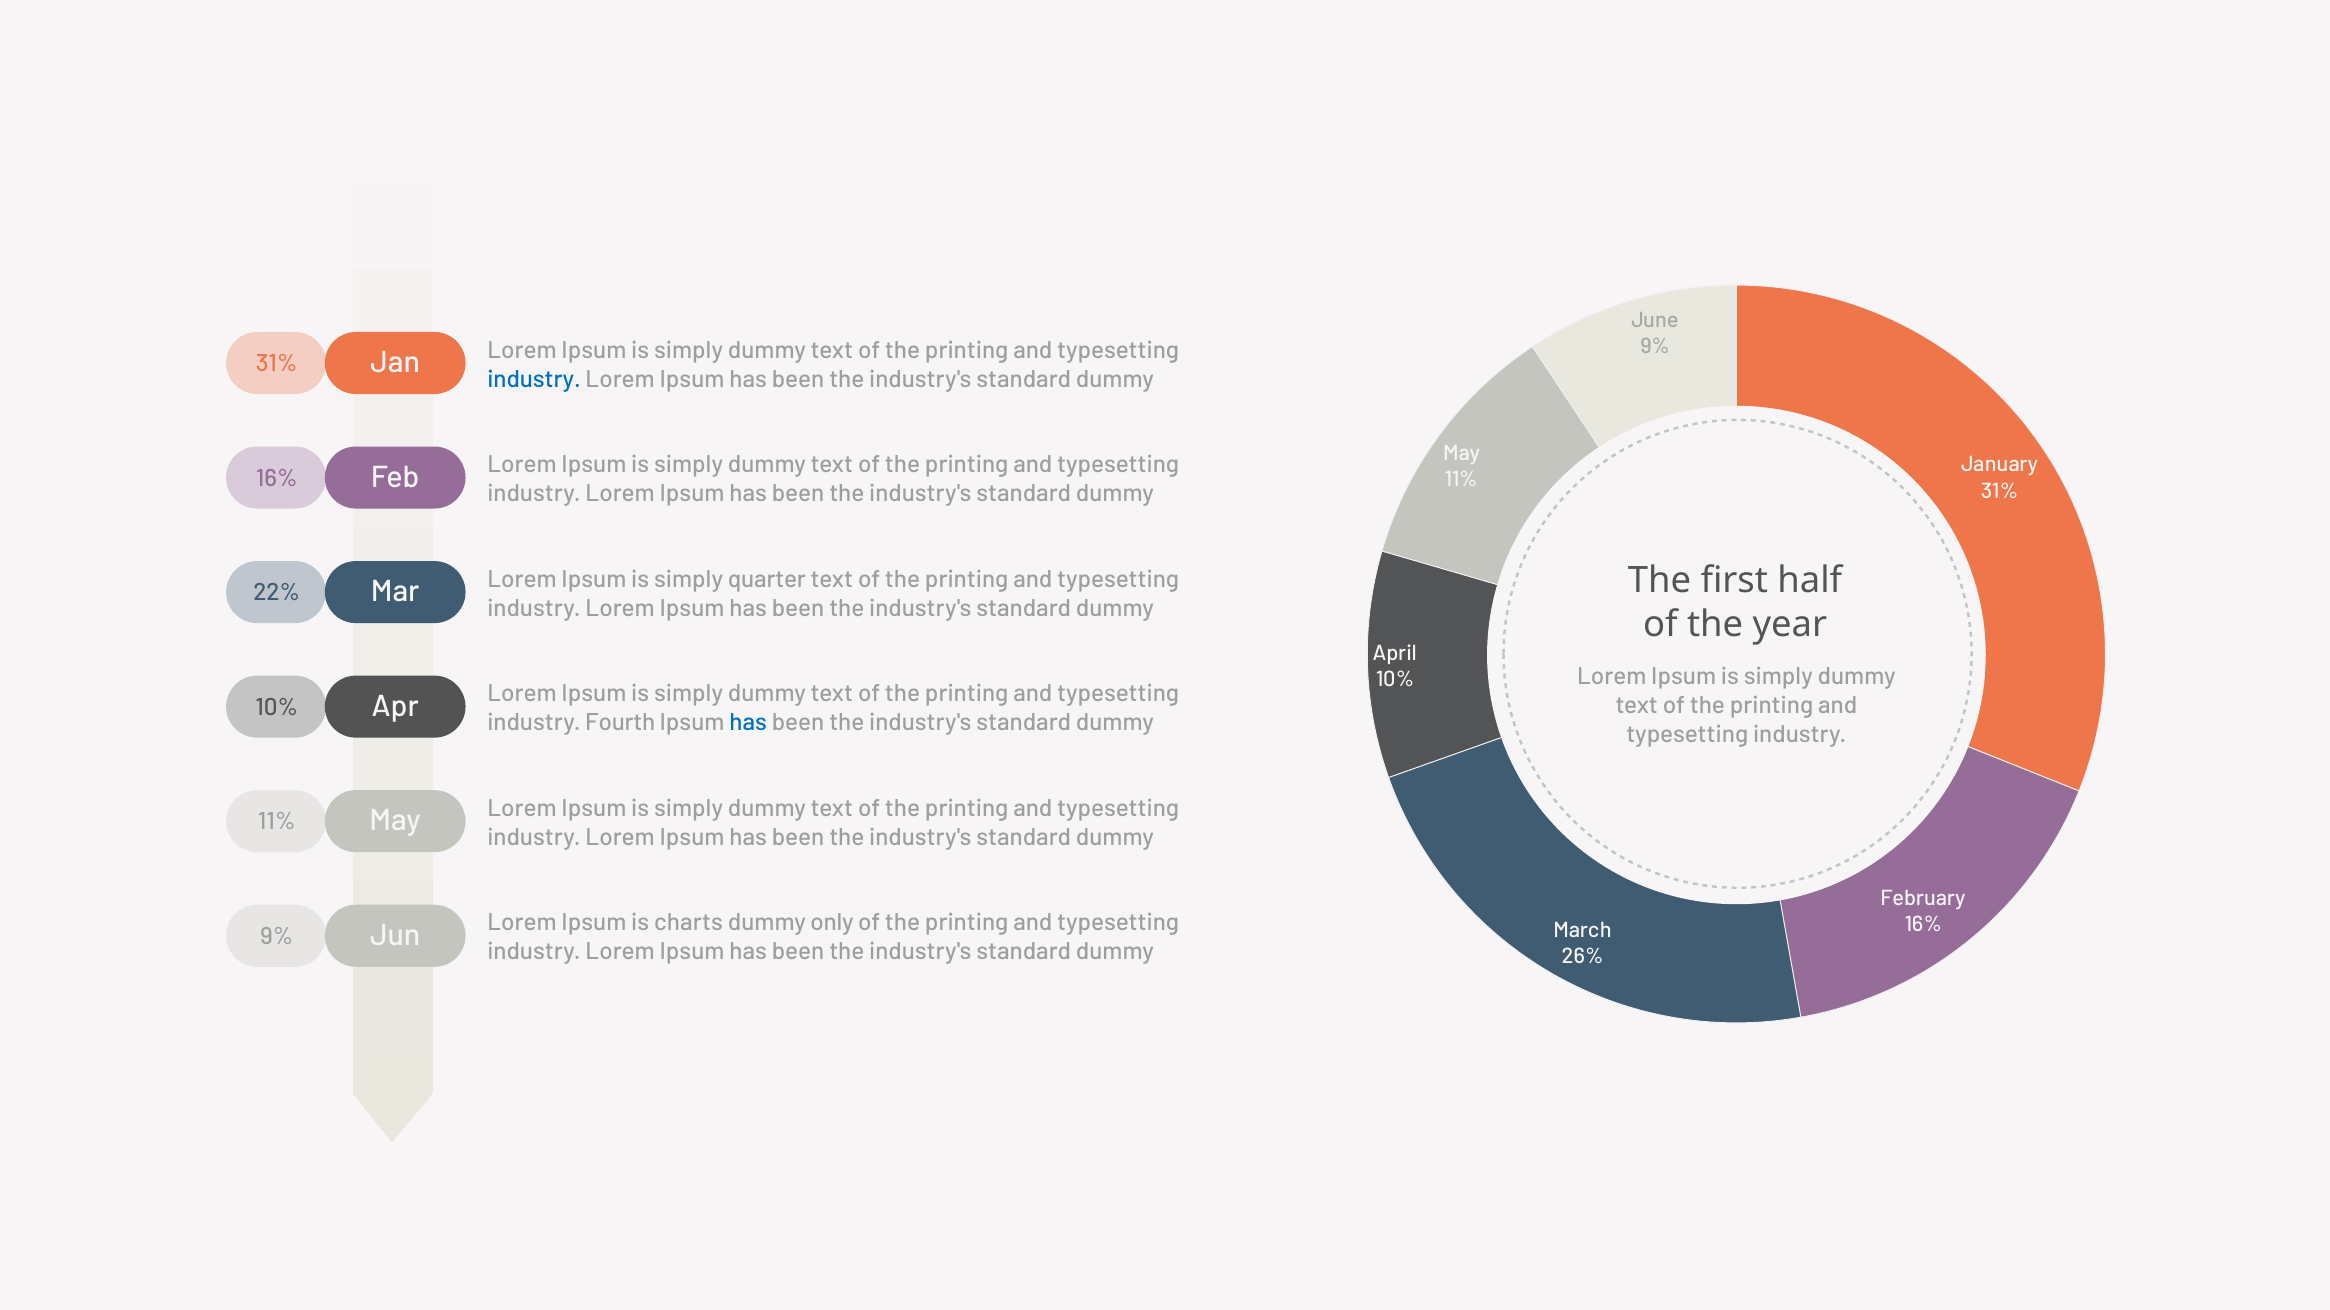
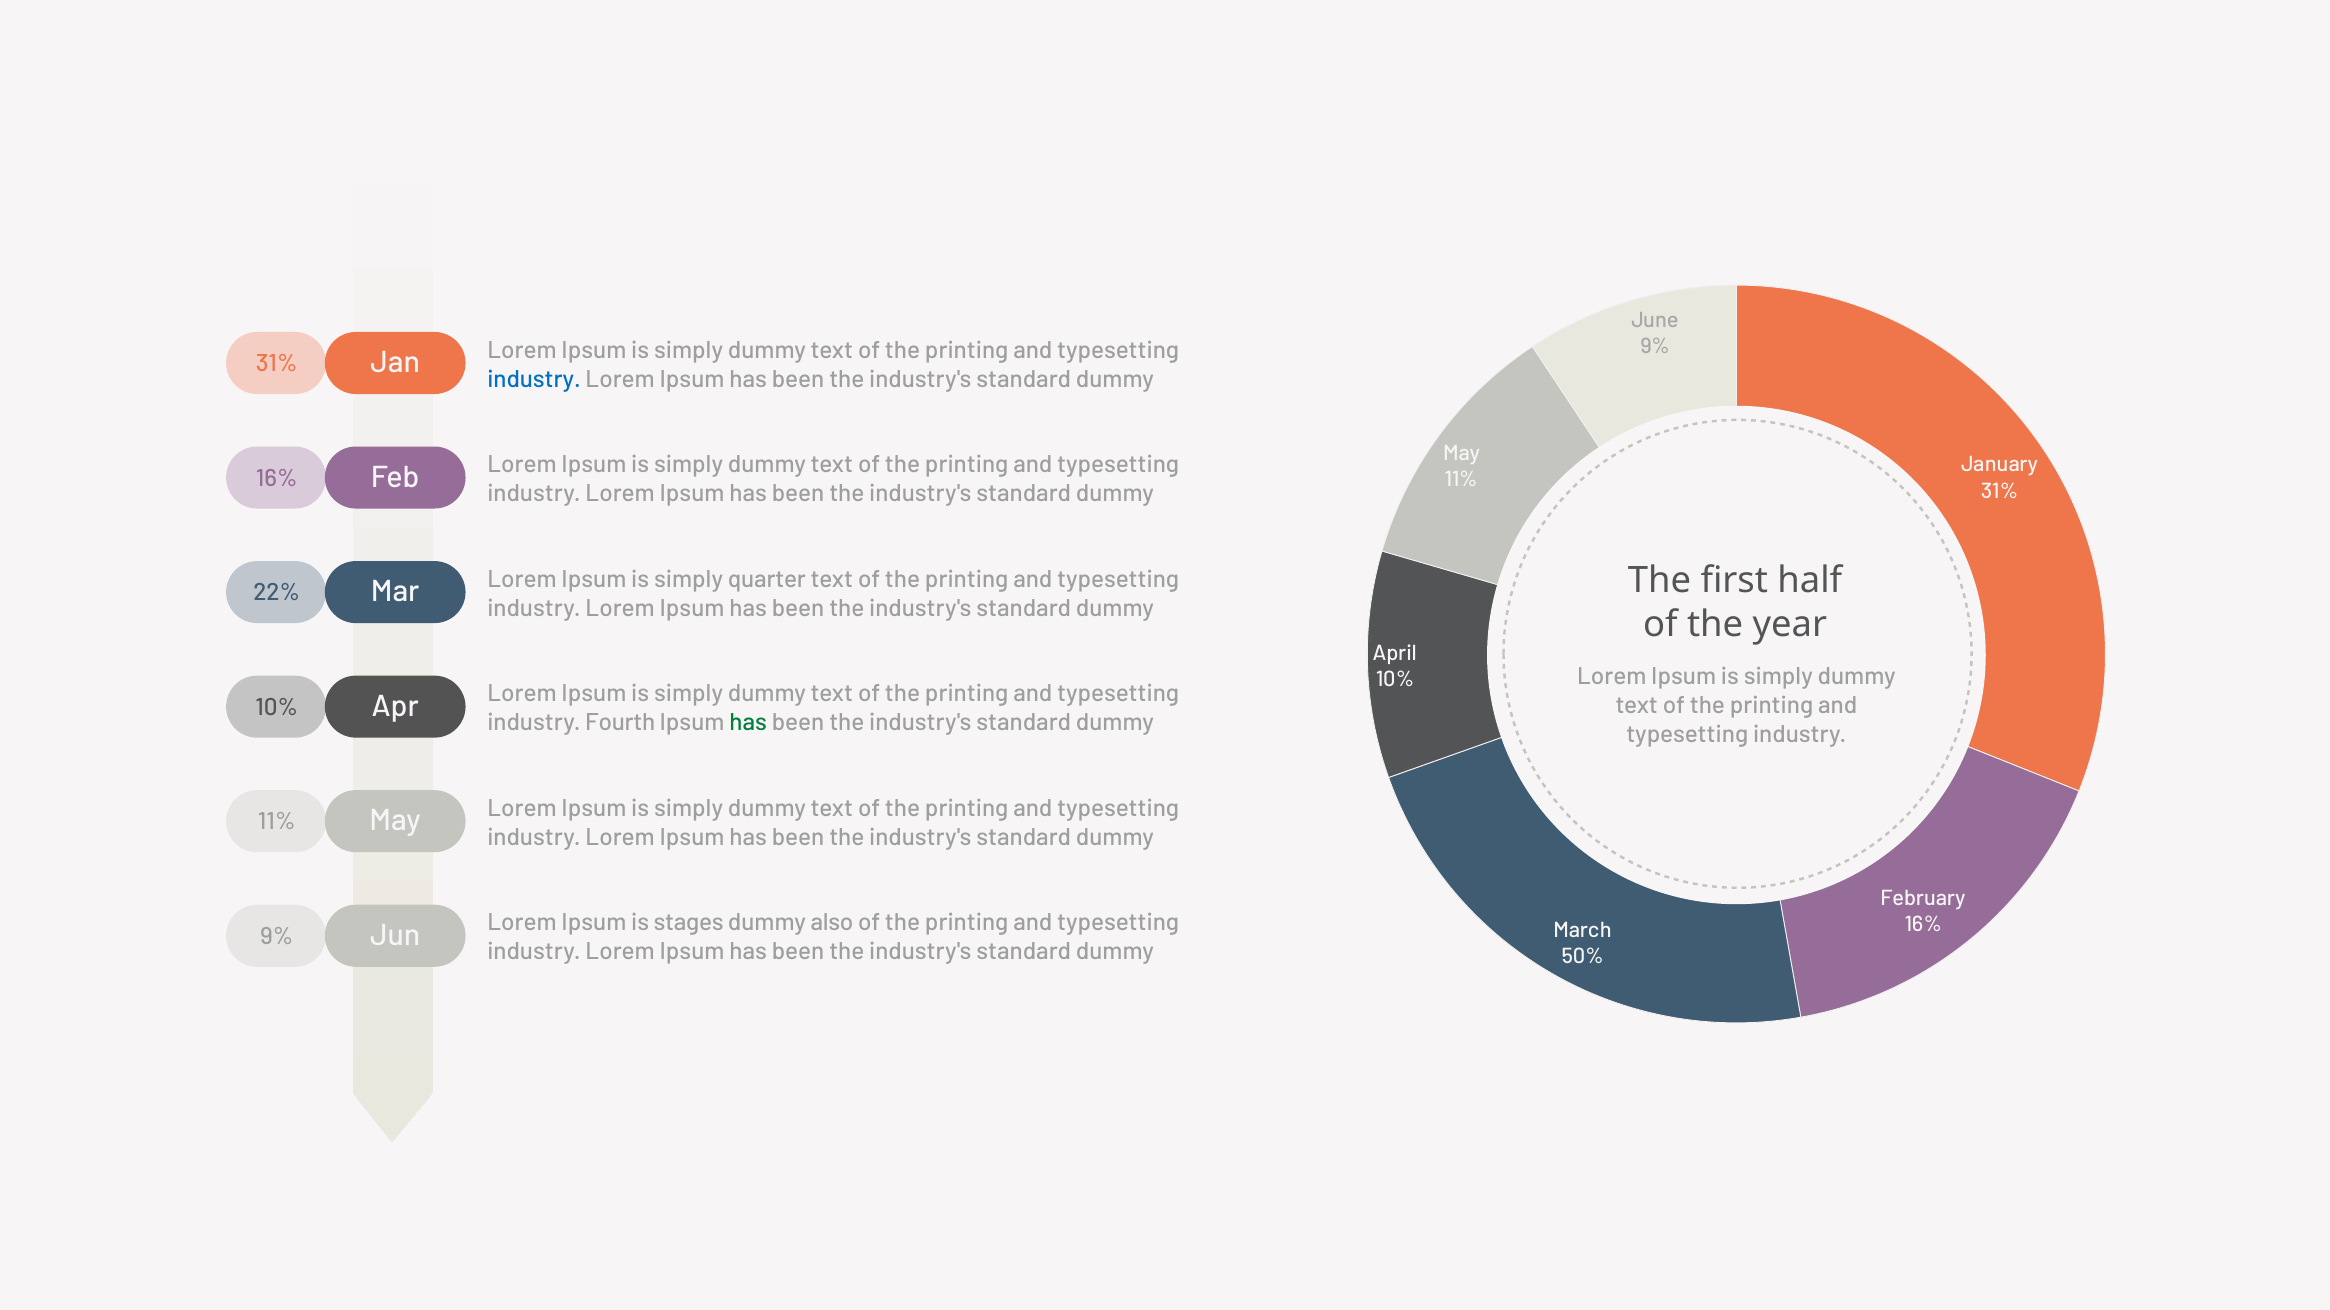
has at (748, 723) colour: blue -> green
charts: charts -> stages
only: only -> also
26%: 26% -> 50%
